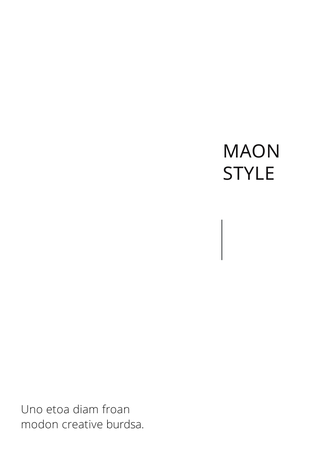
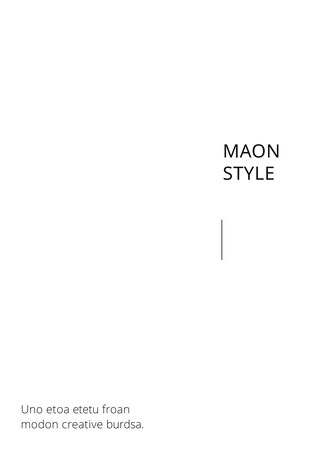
diam: diam -> etetu
